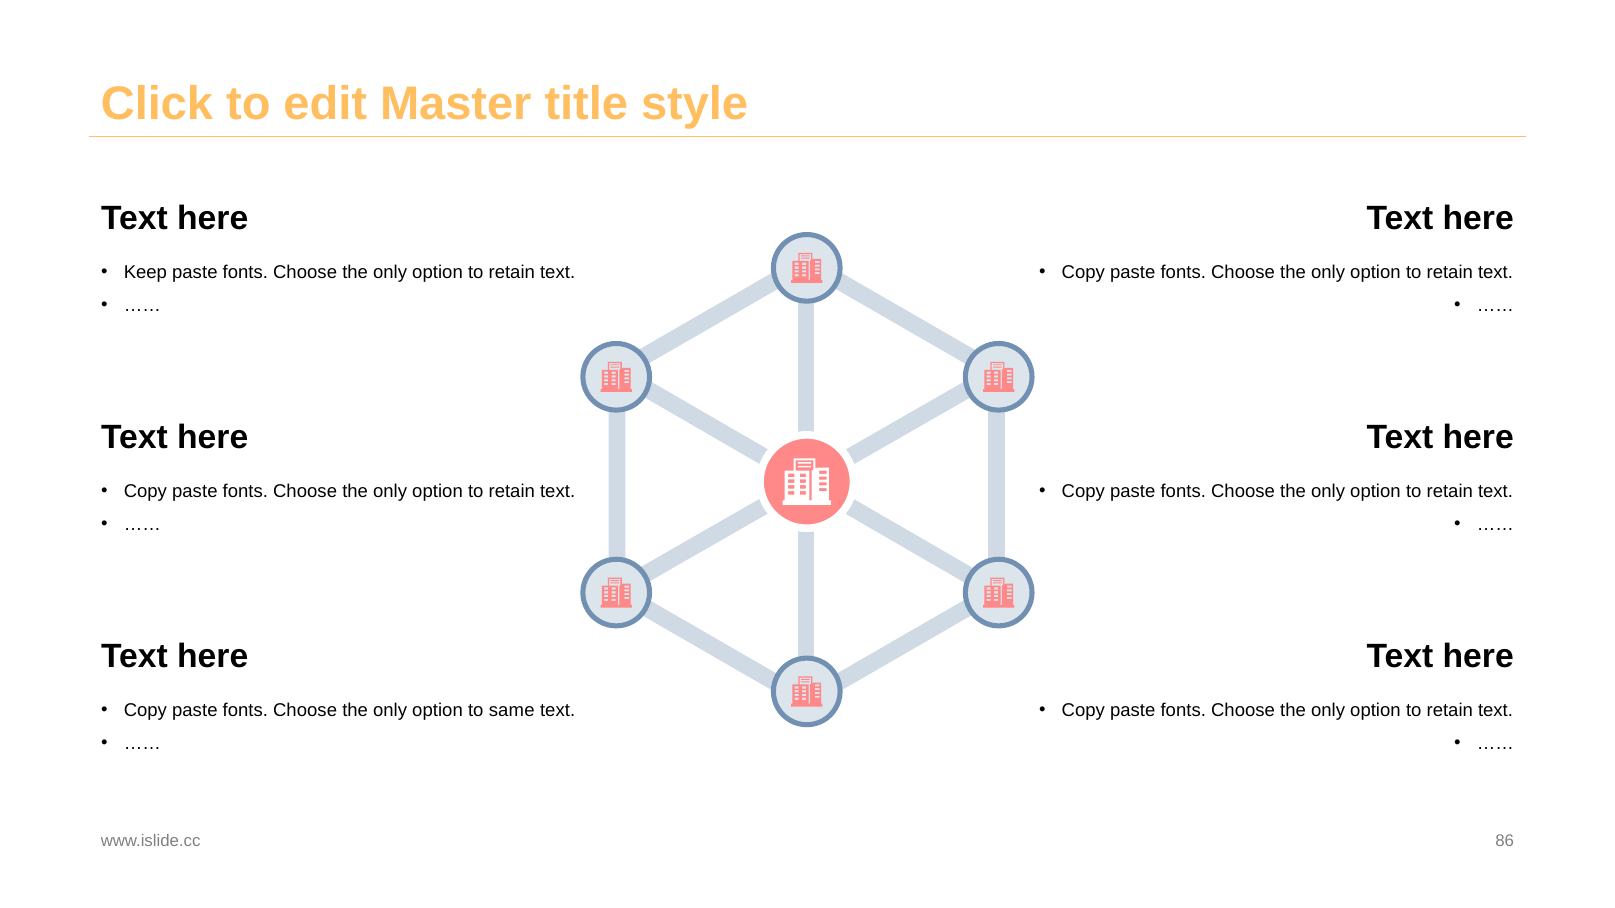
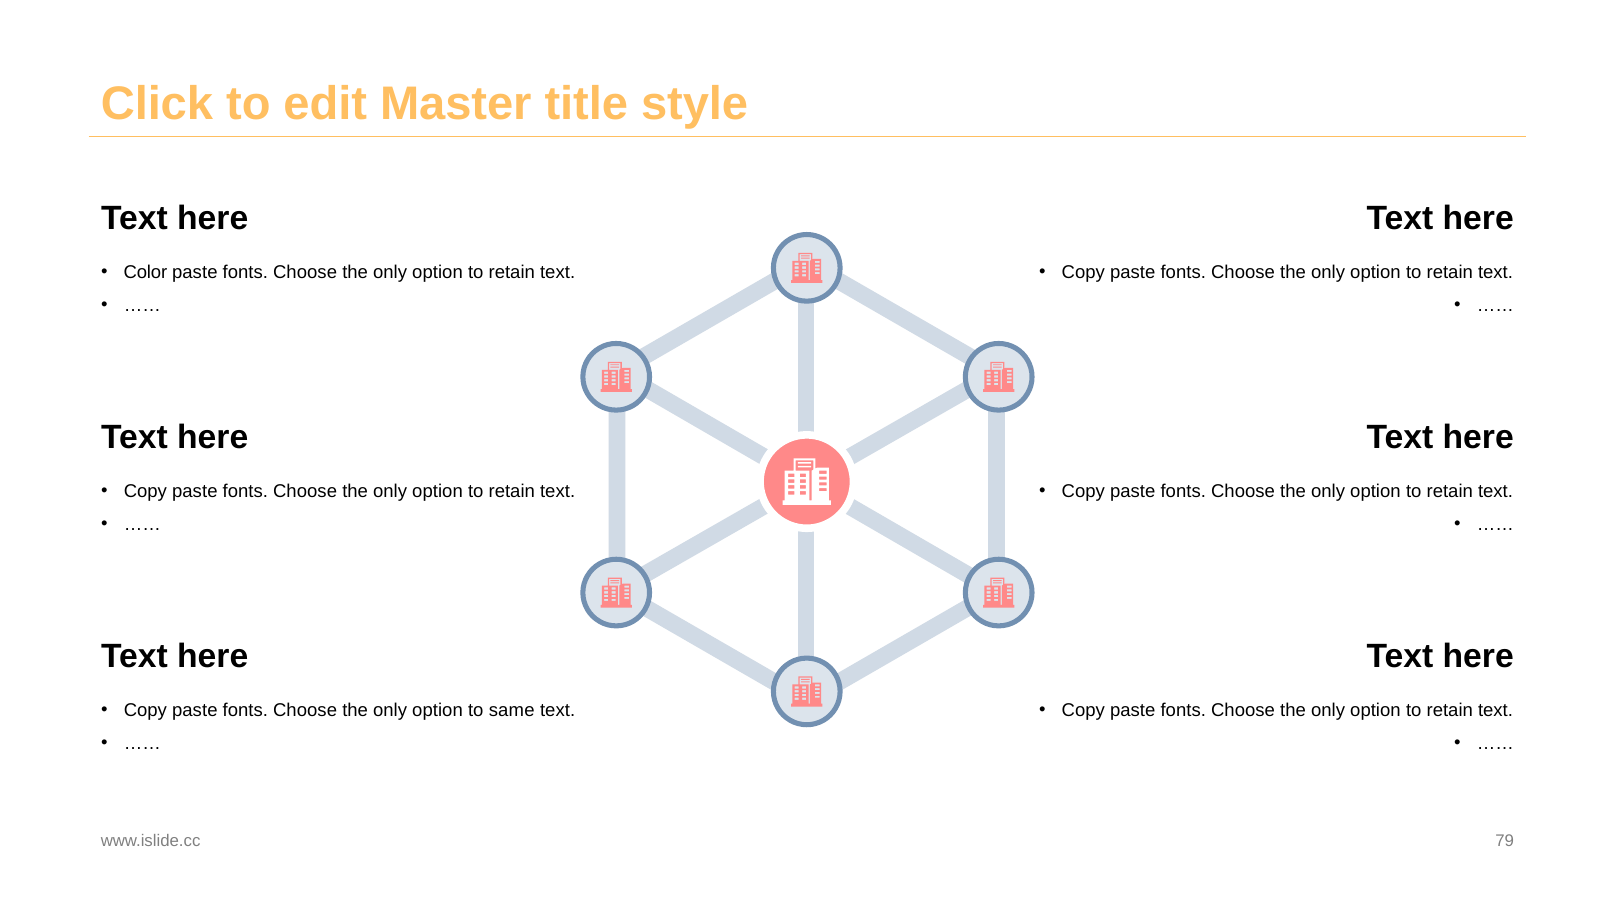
Keep: Keep -> Color
86: 86 -> 79
